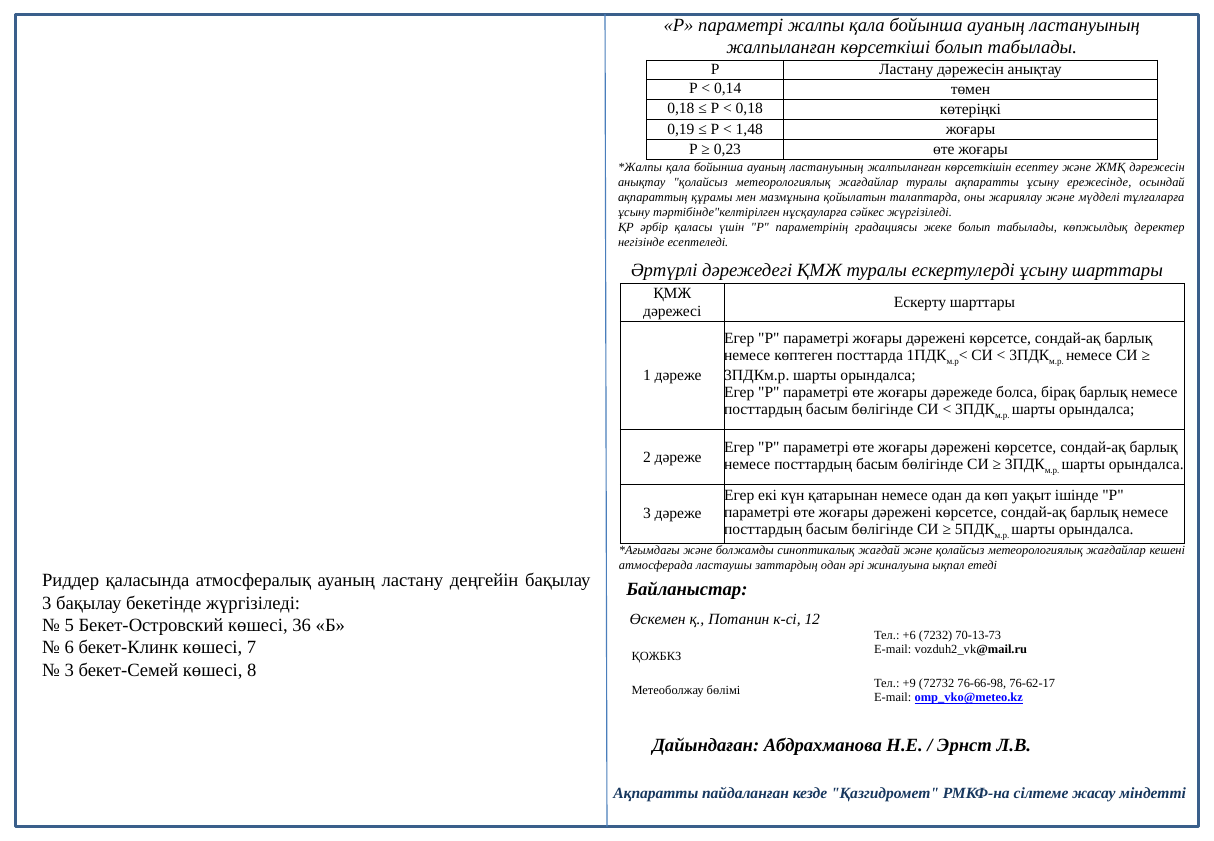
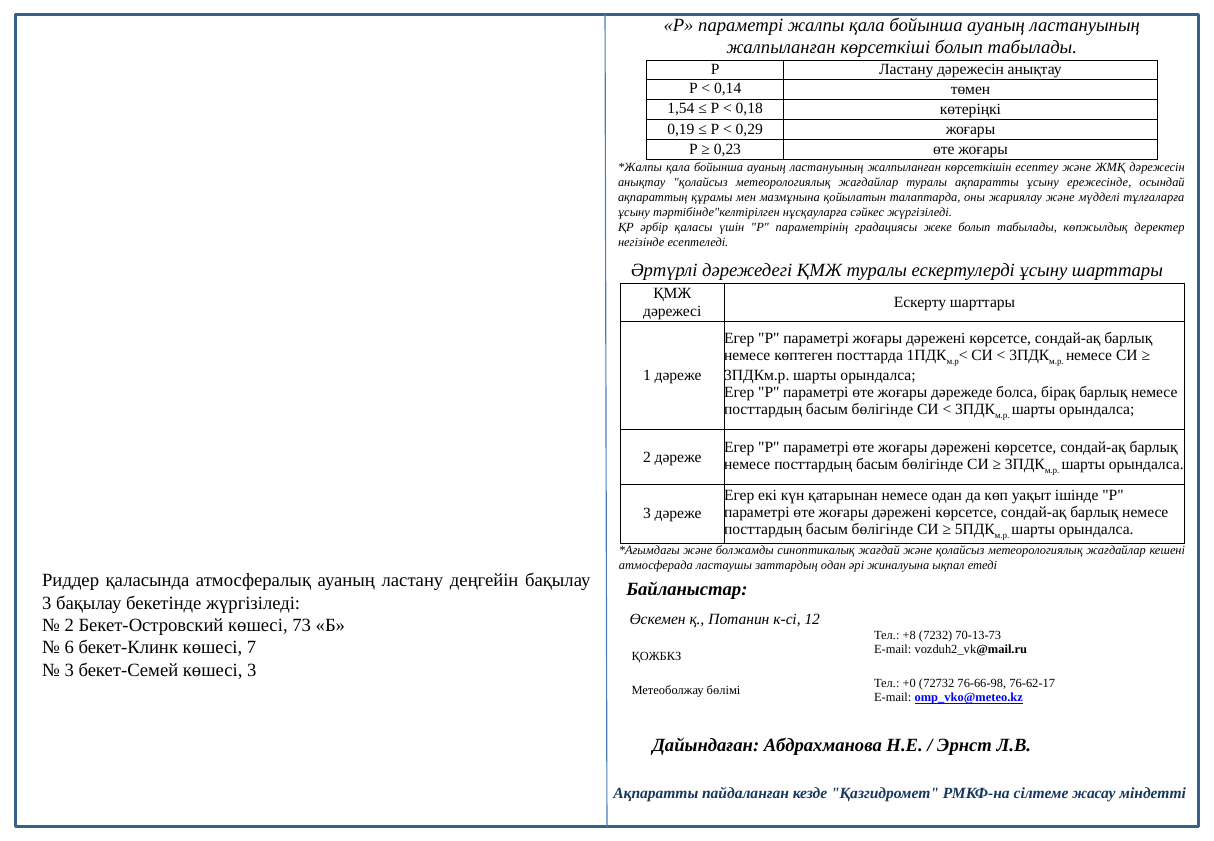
0,18 at (681, 109): 0,18 -> 1,54
1,48: 1,48 -> 0,29
5 at (69, 625): 5 -> 2
36: 36 -> 73
+6: +6 -> +8
көшесі 8: 8 -> 3
+9: +9 -> +0
